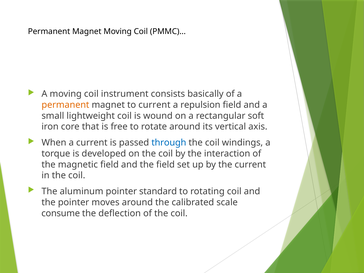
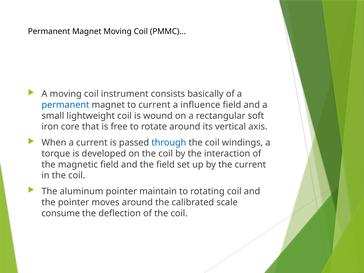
permanent at (65, 105) colour: orange -> blue
repulsion: repulsion -> influence
standard: standard -> maintain
